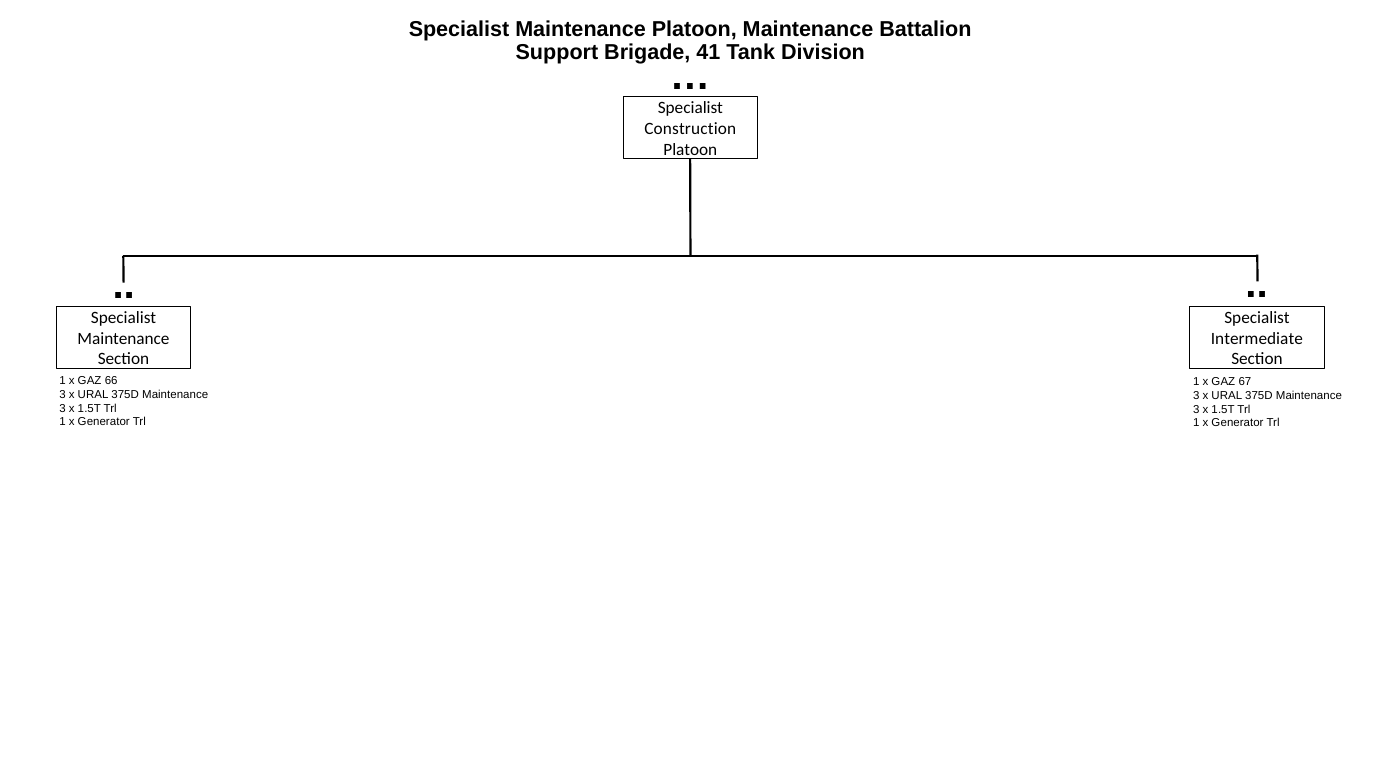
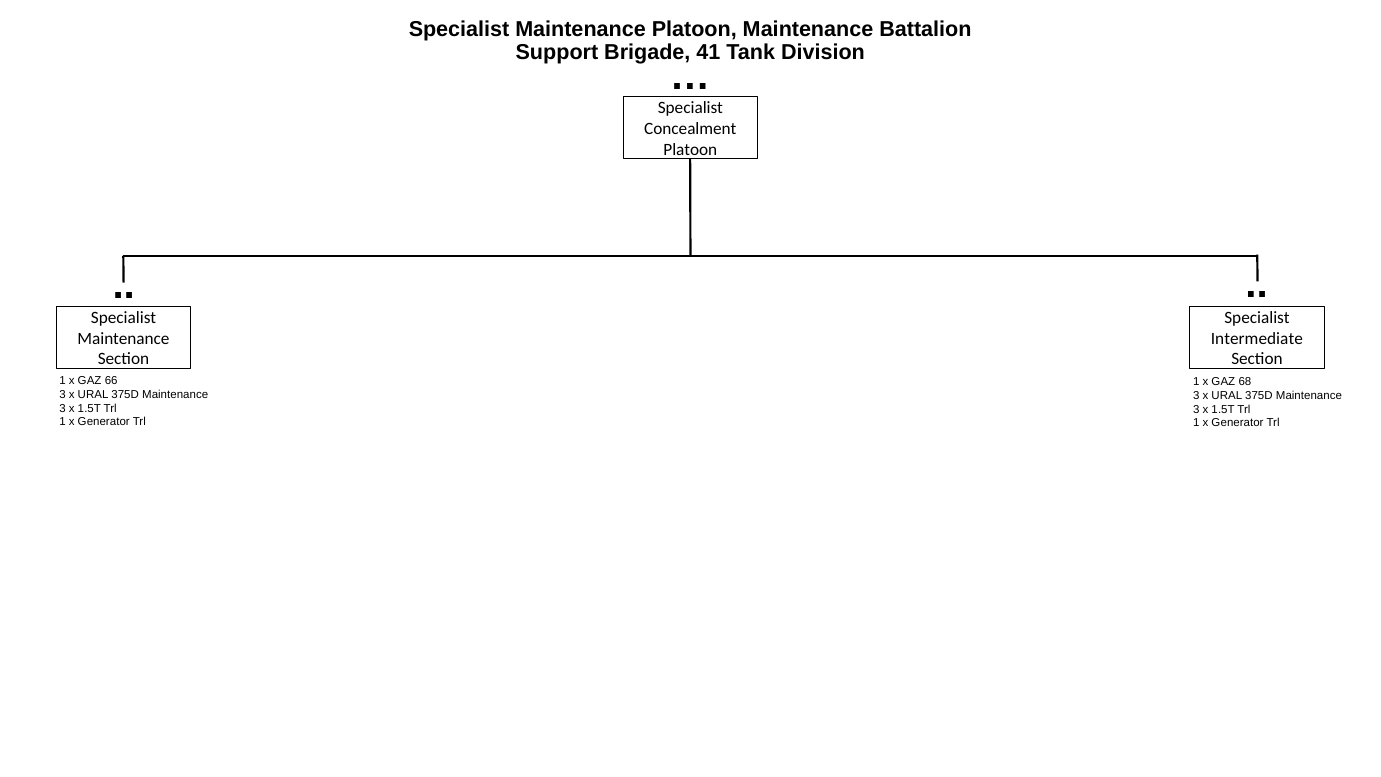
Construction: Construction -> Concealment
67: 67 -> 68
